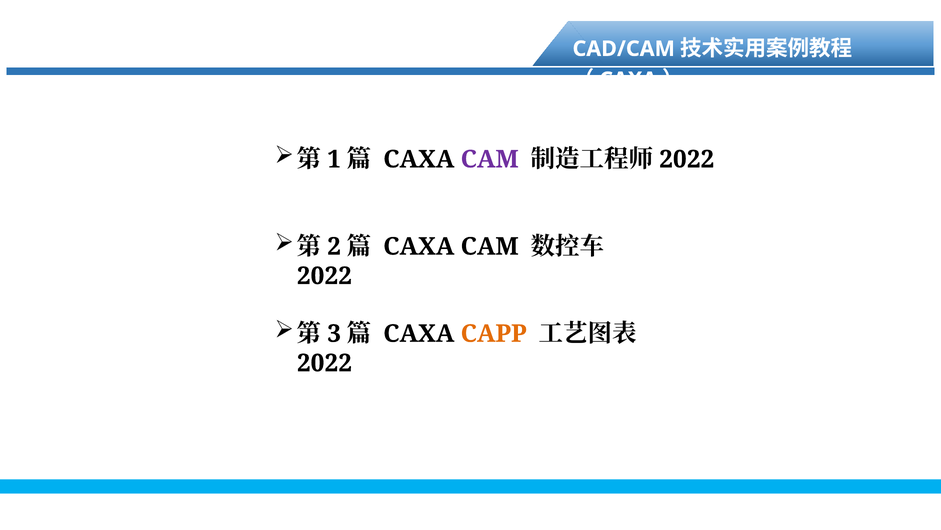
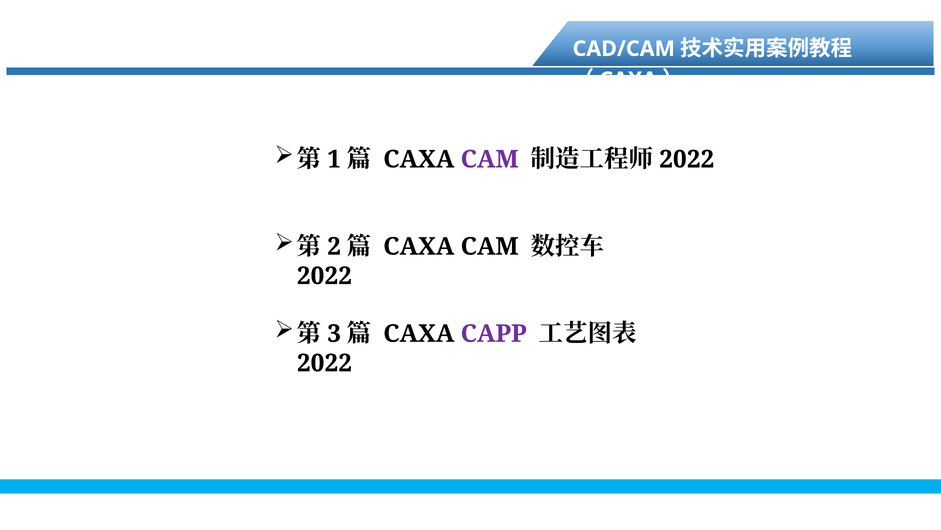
CAPP colour: orange -> purple
